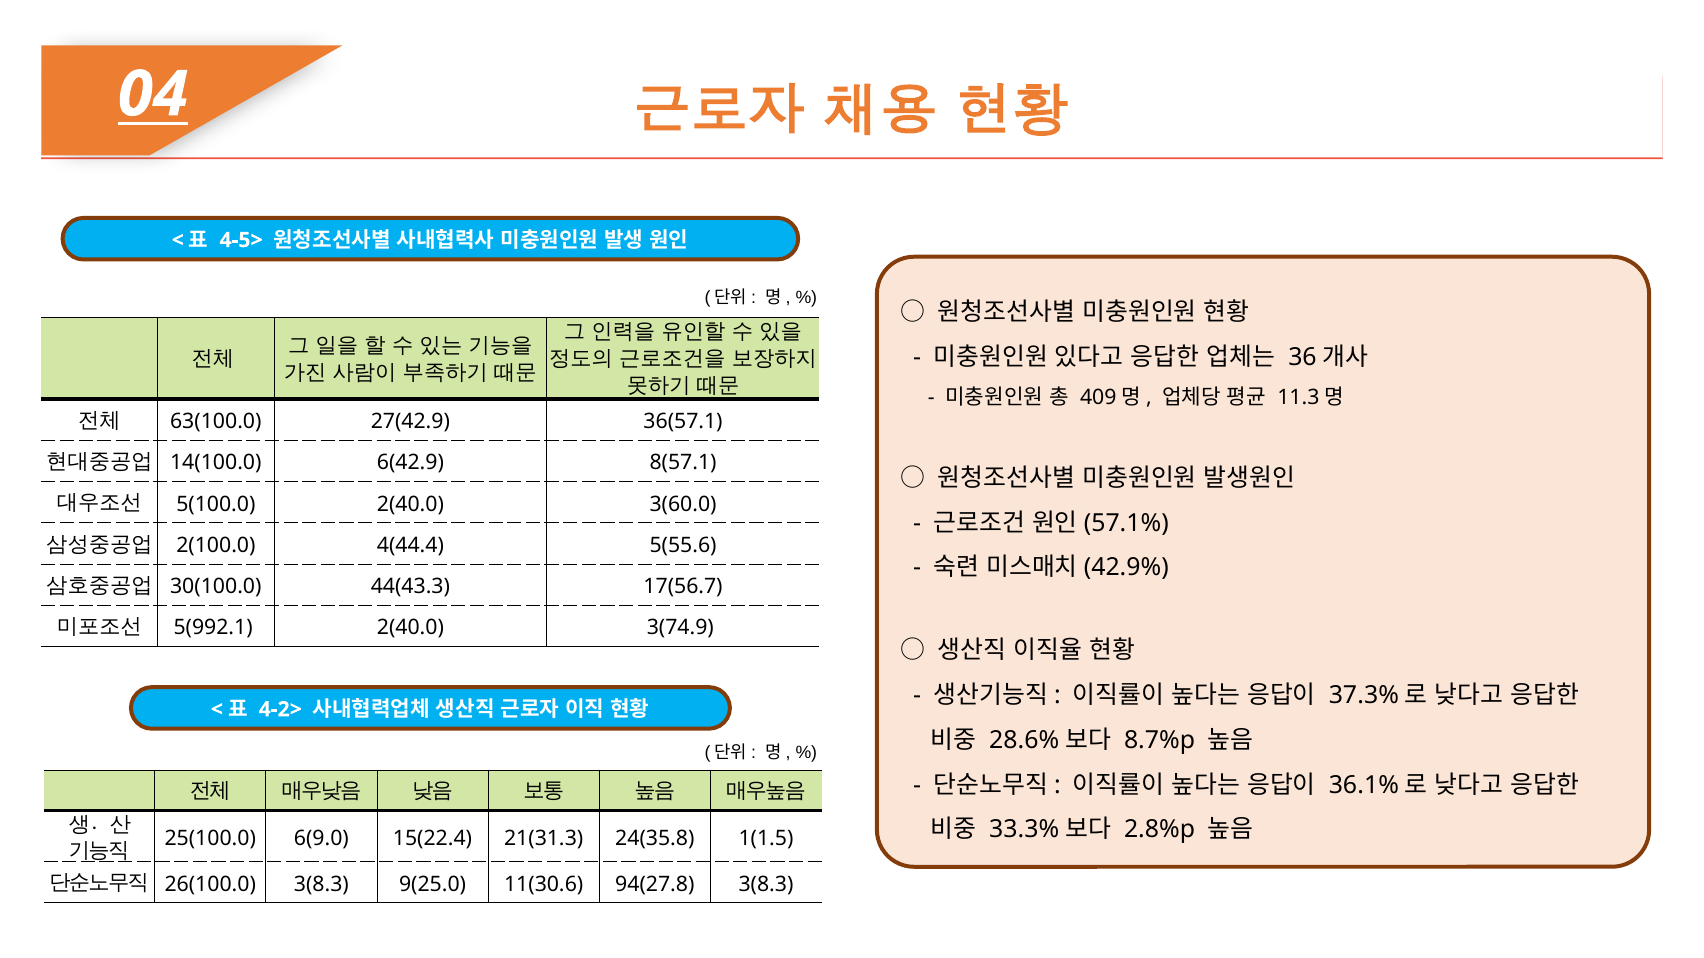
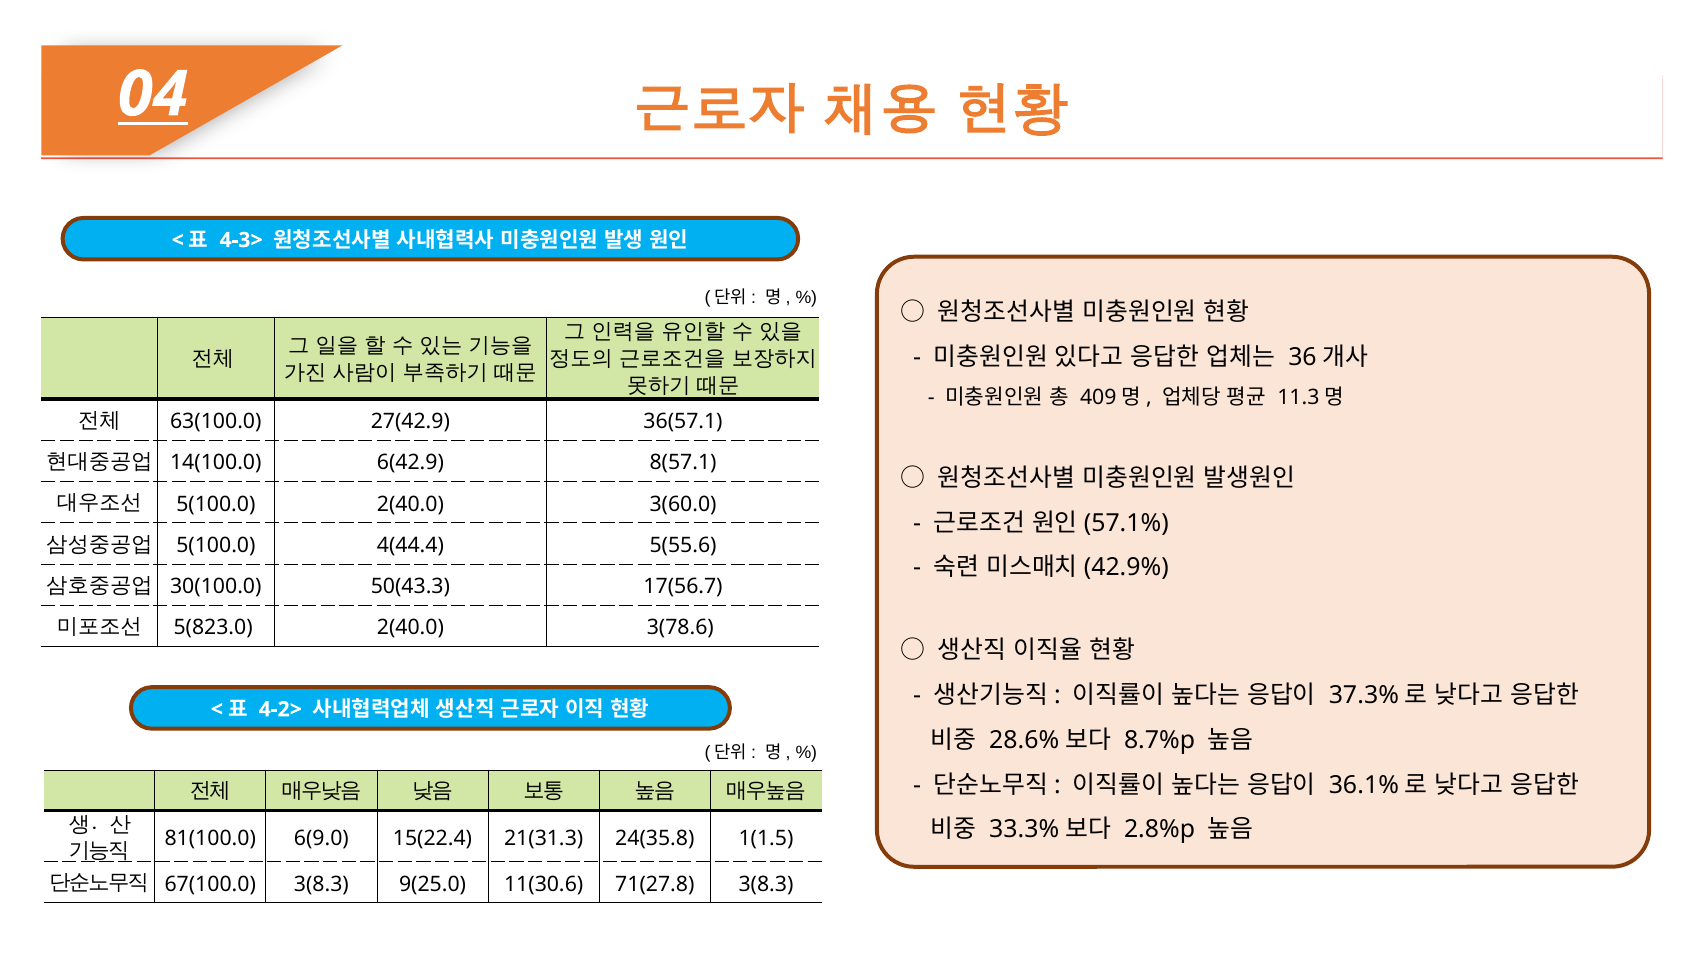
4-5>: 4-5> -> 4-3>
2(100.0 at (216, 546): 2(100.0 -> 5(100.0
44(43.3: 44(43.3 -> 50(43.3
5(992.1: 5(992.1 -> 5(823.0
3(74.9: 3(74.9 -> 3(78.6
25(100.0: 25(100.0 -> 81(100.0
26(100.0: 26(100.0 -> 67(100.0
94(27.8: 94(27.8 -> 71(27.8
